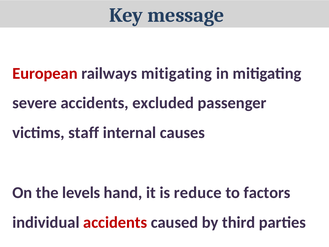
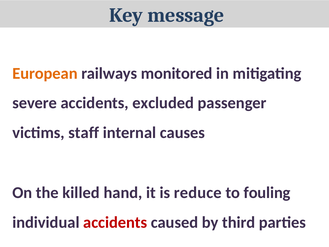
European colour: red -> orange
railways mitigating: mitigating -> monitored
levels: levels -> killed
factors: factors -> fouling
